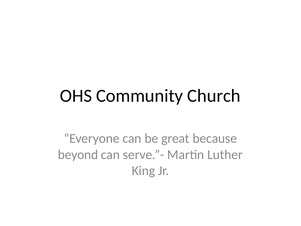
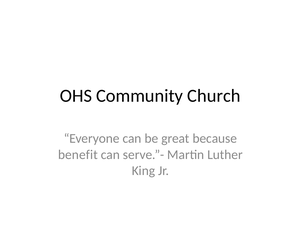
beyond: beyond -> benefit
